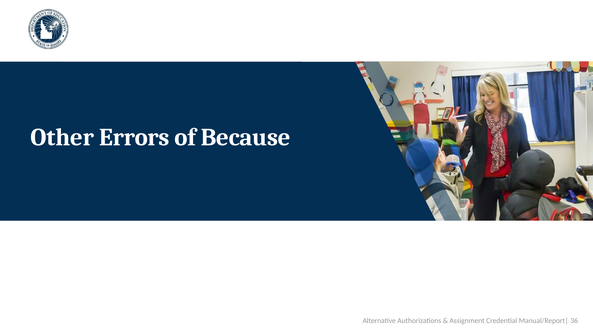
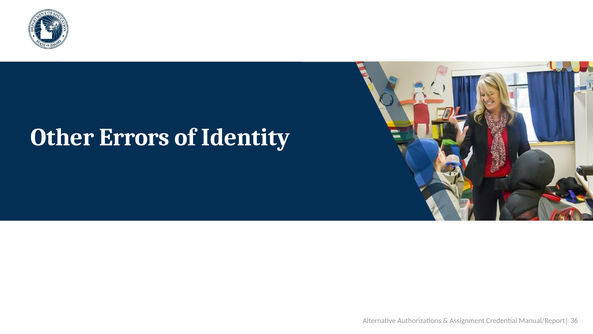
Because: Because -> Identity
